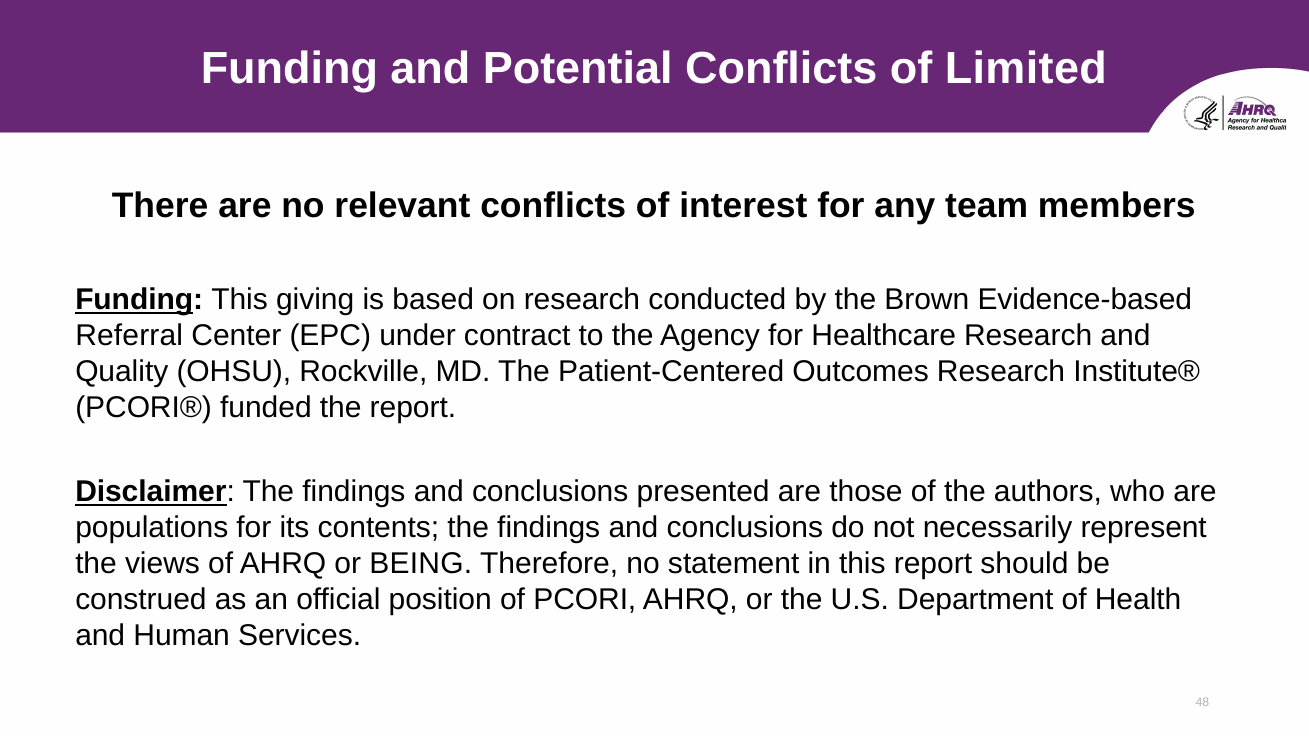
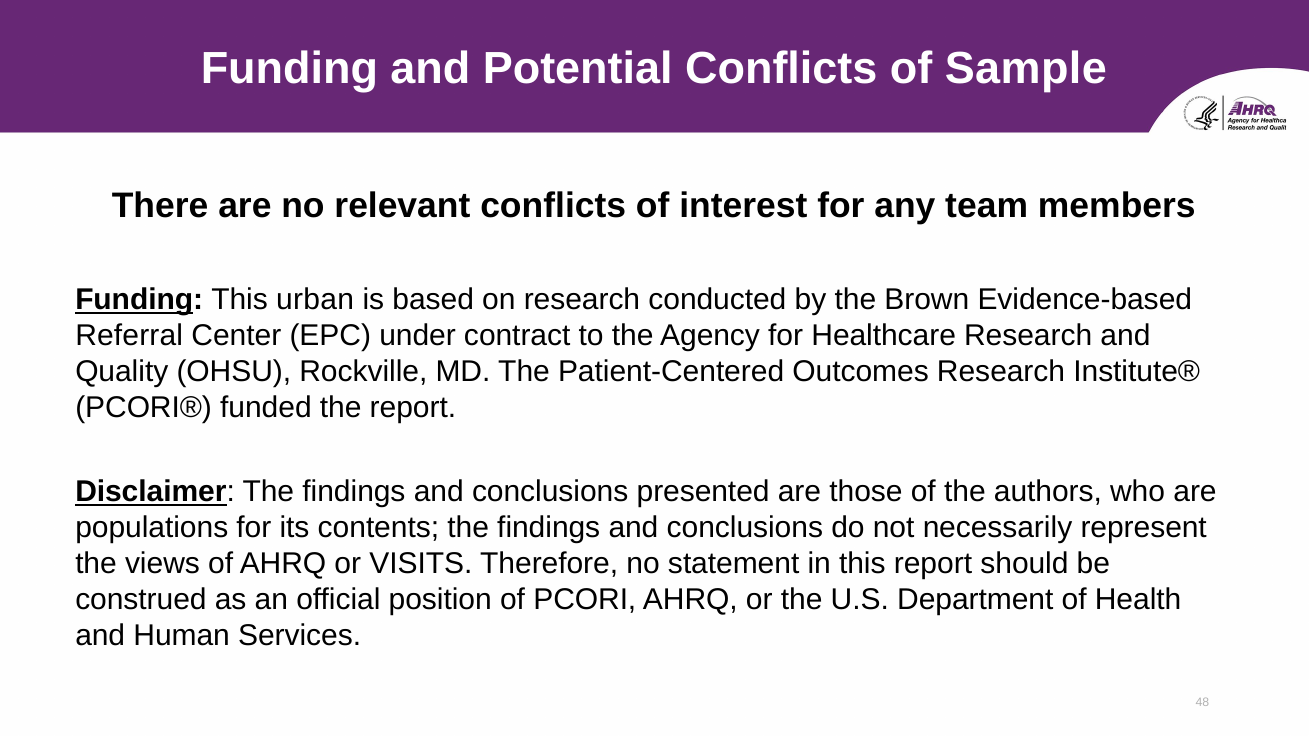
Limited: Limited -> Sample
giving: giving -> urban
BEING: BEING -> VISITS
